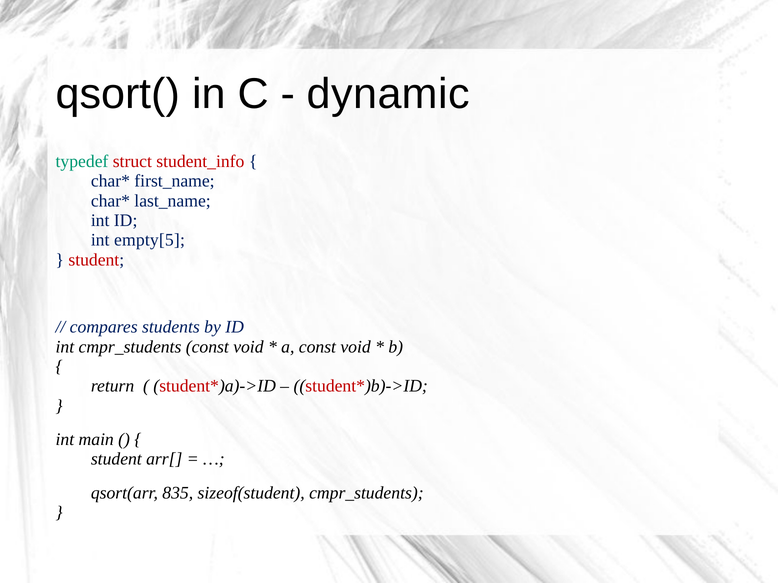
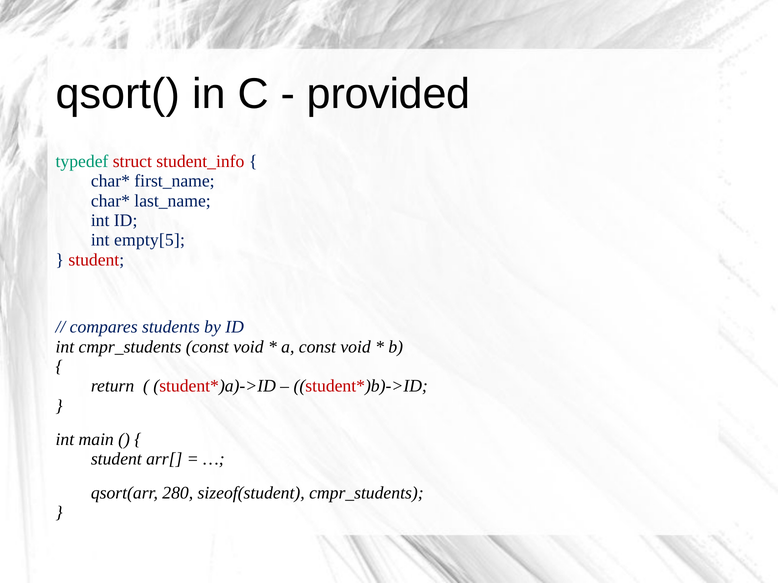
dynamic: dynamic -> provided
835: 835 -> 280
